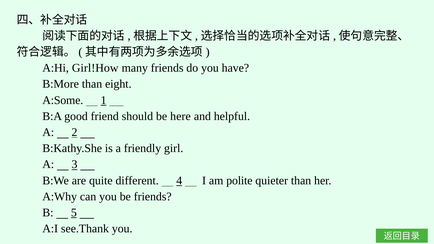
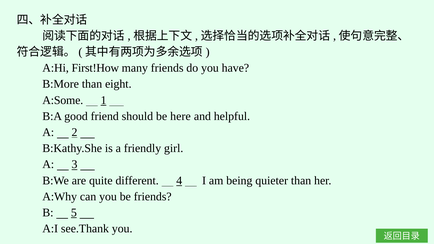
Girl!How: Girl!How -> First!How
polite: polite -> being
